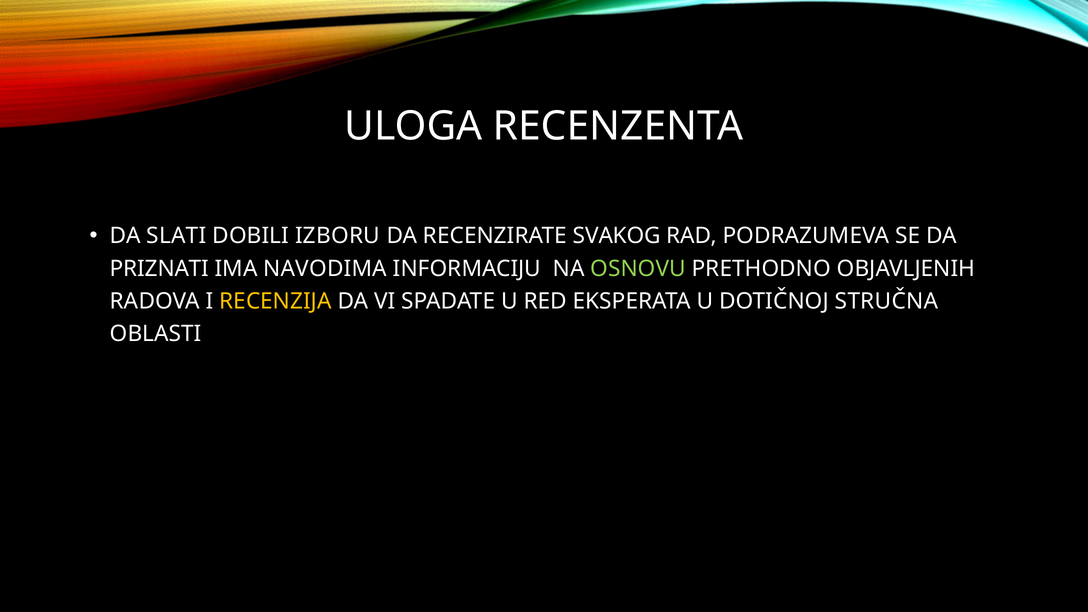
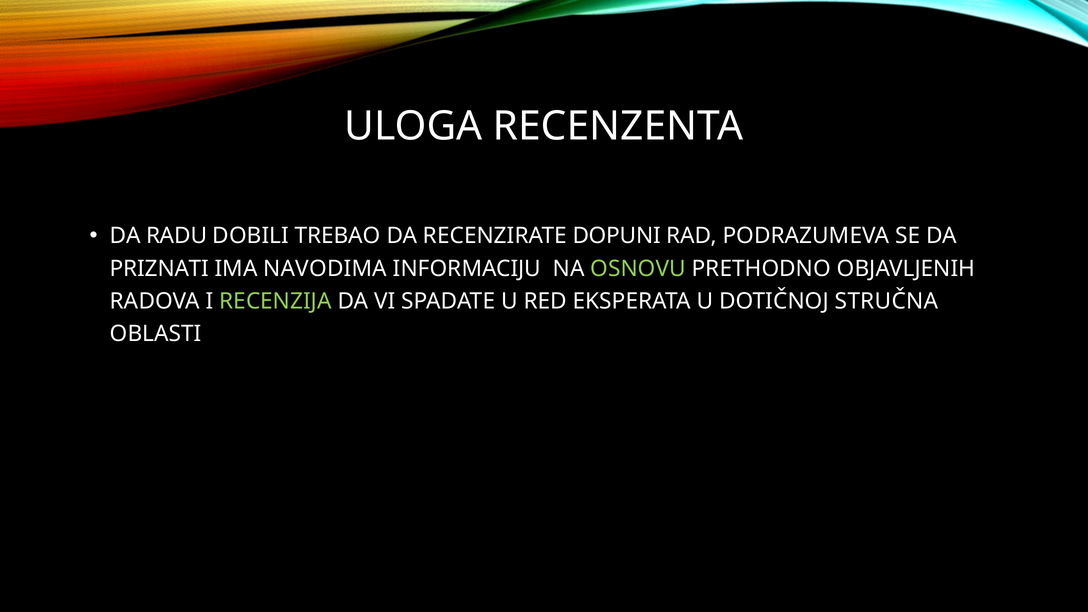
SLATI: SLATI -> RADU
IZBORU: IZBORU -> TREBAO
SVAKOG: SVAKOG -> DOPUNI
RECENZIJA colour: yellow -> light green
